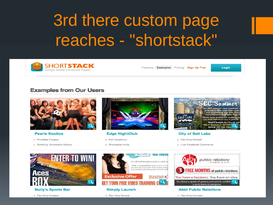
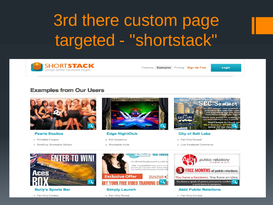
reaches: reaches -> targeted
